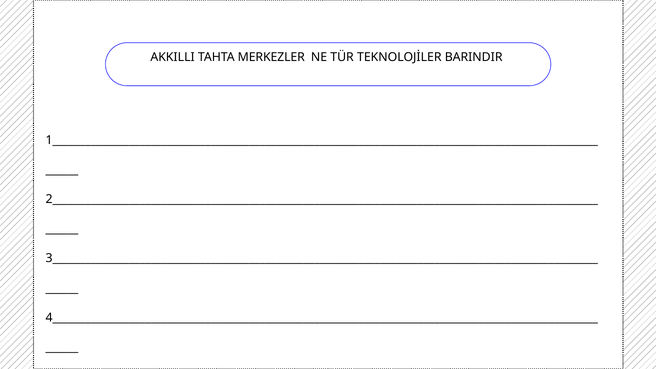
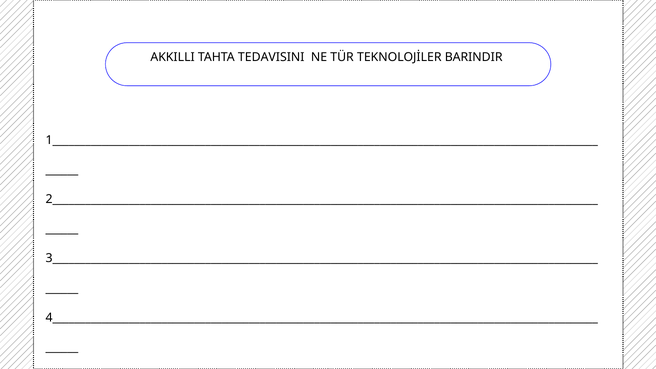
MERKEZLER: MERKEZLER -> TEDAVISINI
